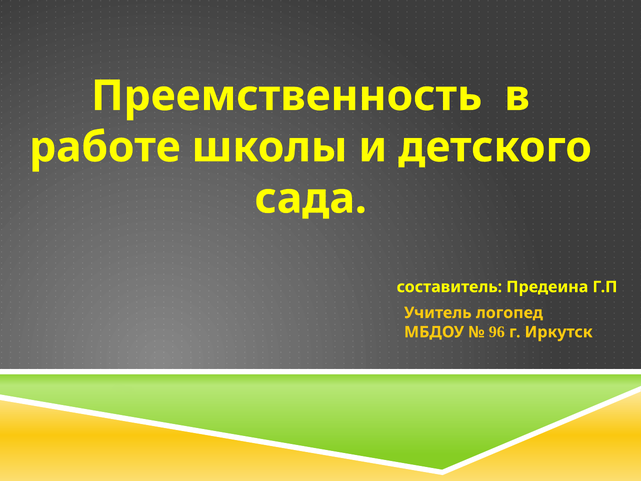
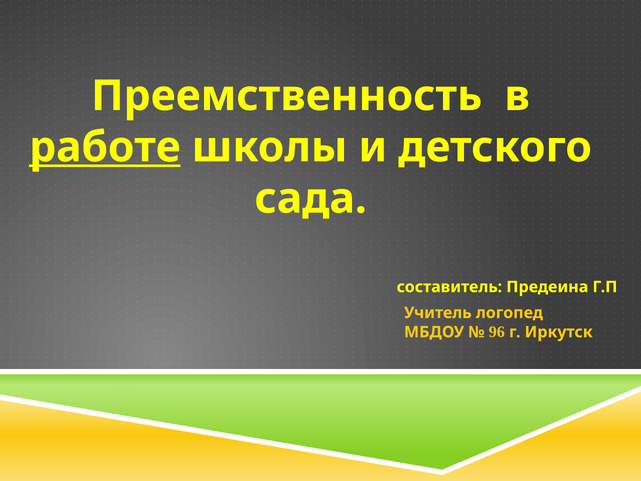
работе underline: none -> present
